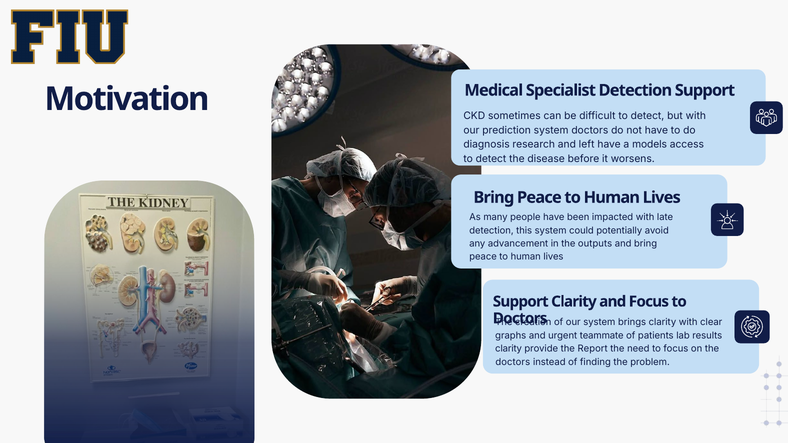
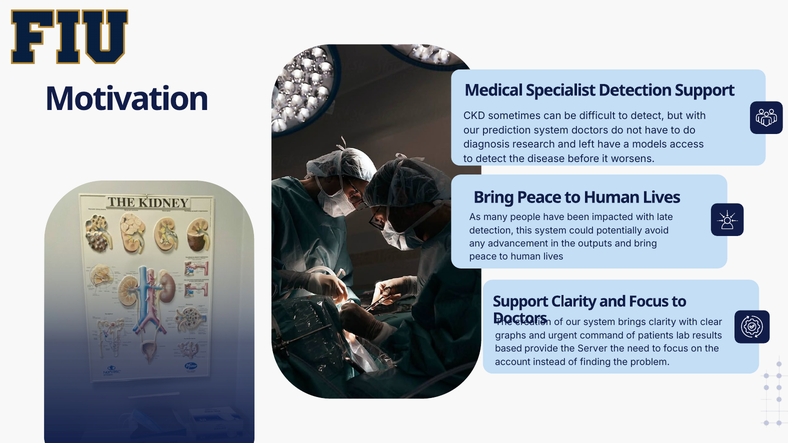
teammate: teammate -> command
clarity at (509, 349): clarity -> based
Report: Report -> Server
doctors at (513, 362): doctors -> account
